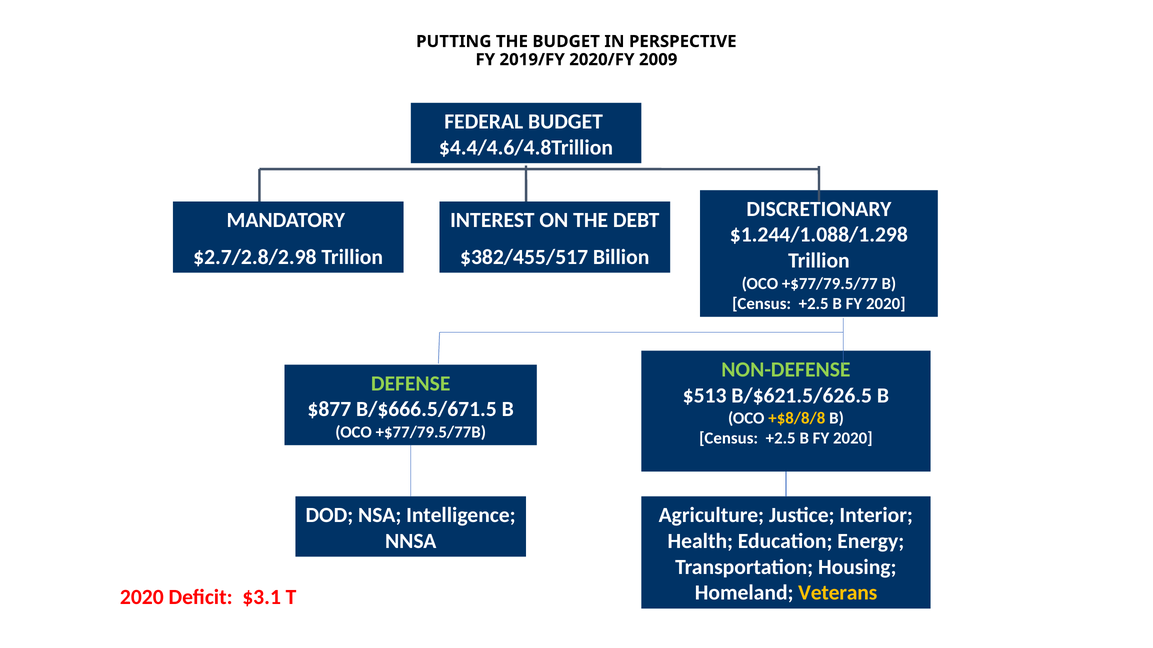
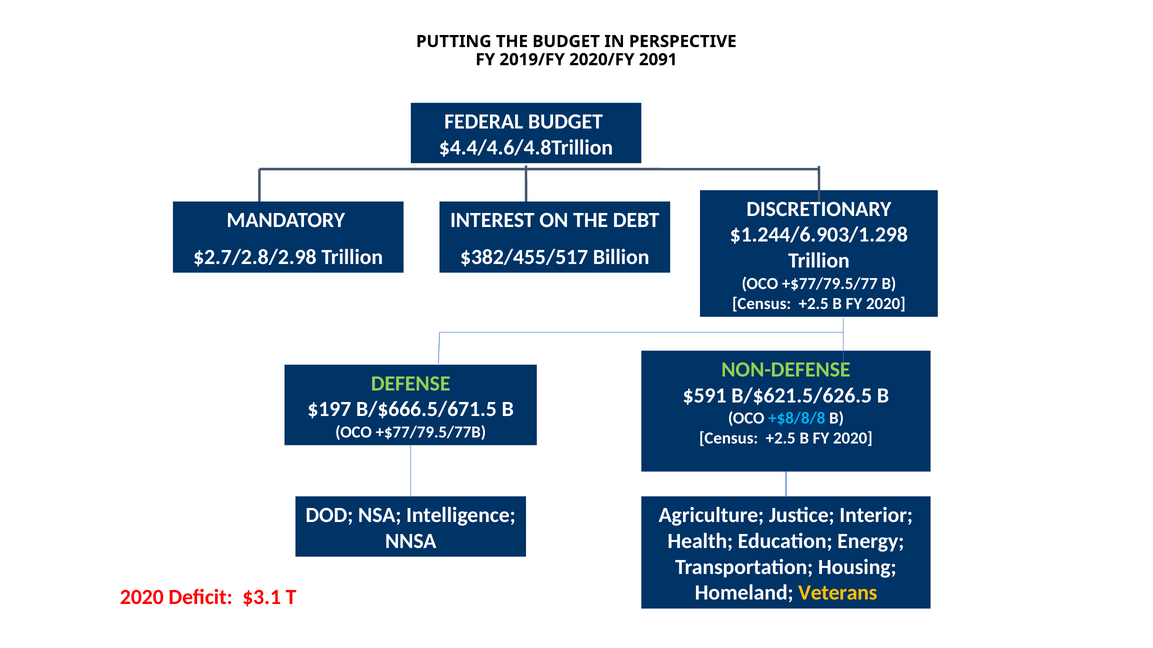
2009: 2009 -> 2091
$1.244/1.088/1.298: $1.244/1.088/1.298 -> $1.244/6.903/1.298
$513: $513 -> $591
$877: $877 -> $197
+$8/8/8 colour: yellow -> light blue
